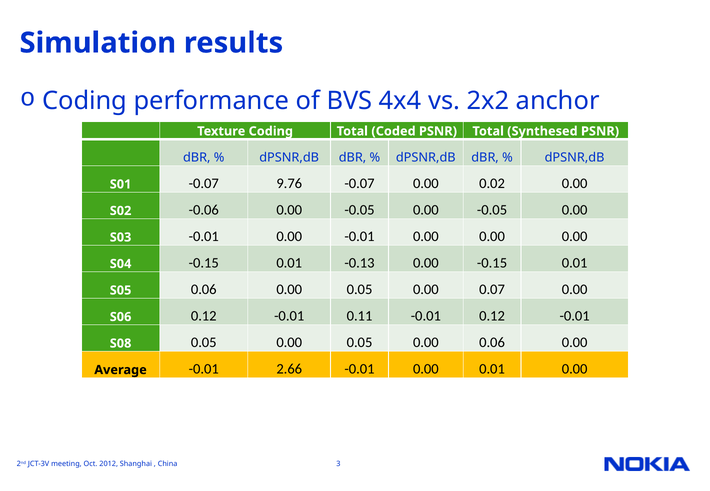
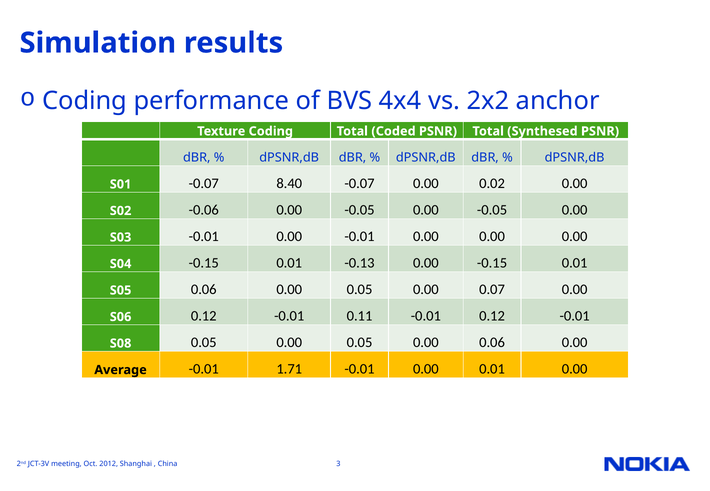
9.76: 9.76 -> 8.40
2.66: 2.66 -> 1.71
